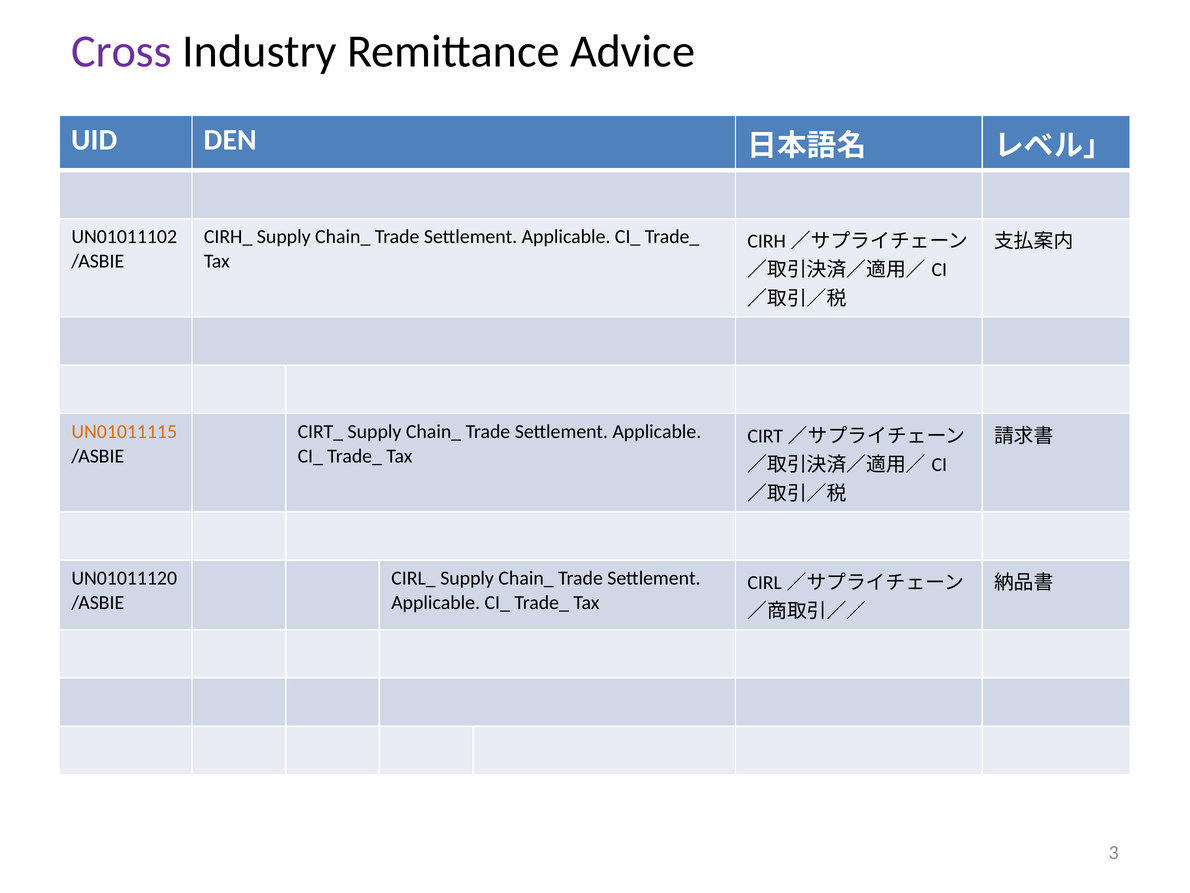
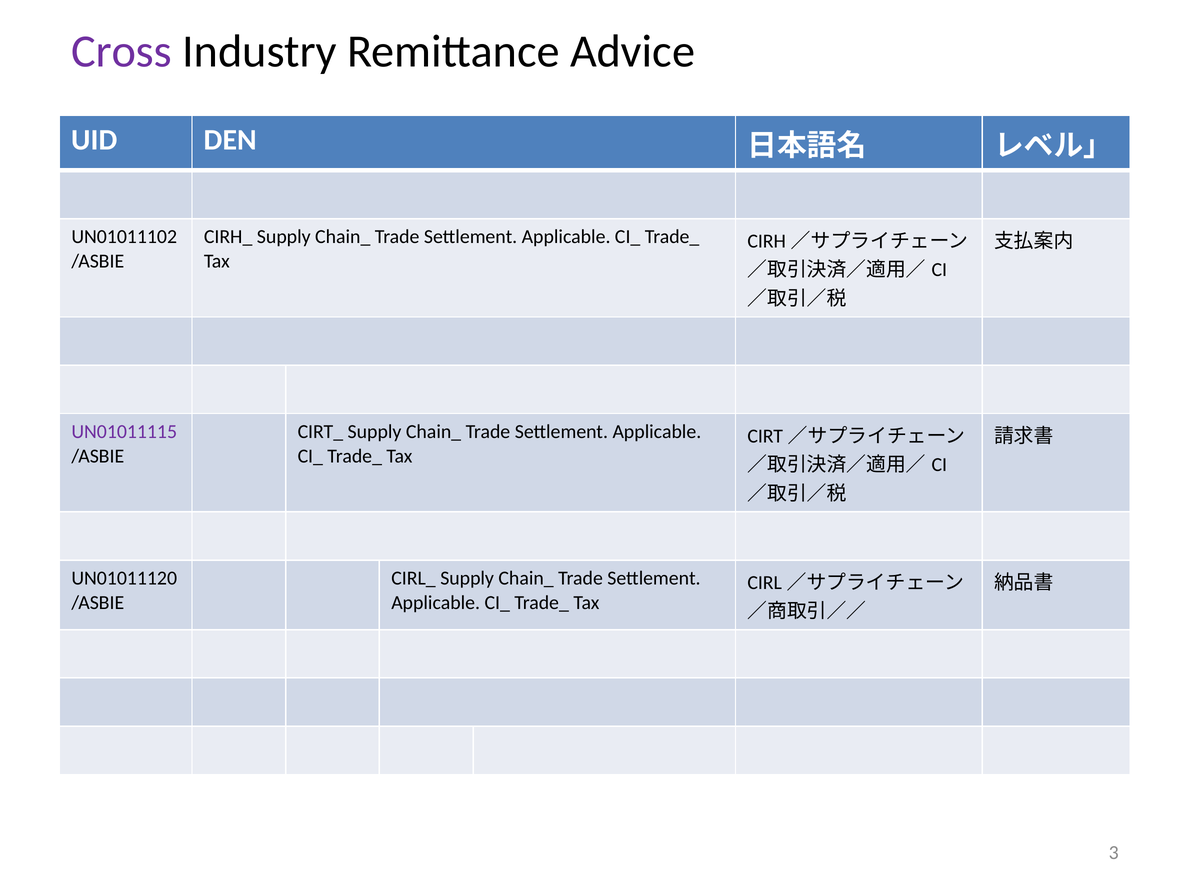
UN01011115 colour: orange -> purple
